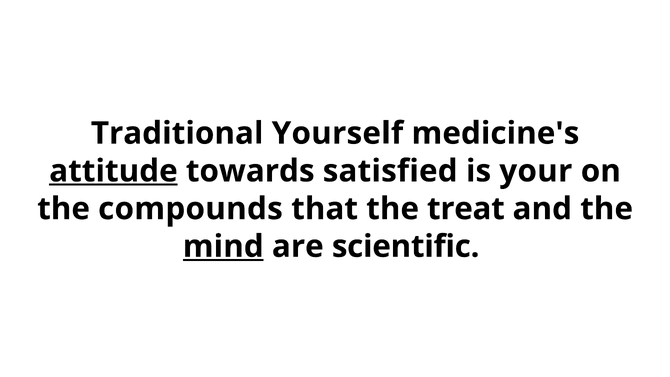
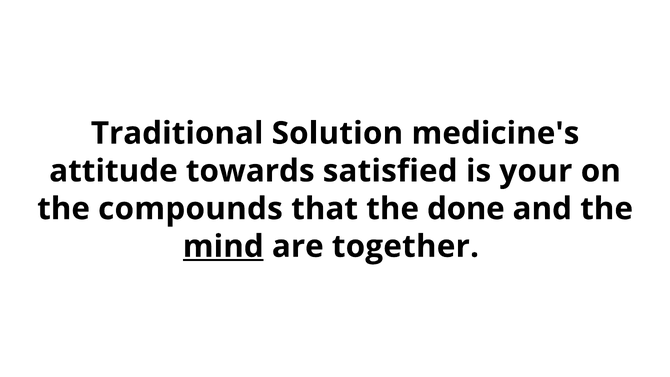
Yourself: Yourself -> Solution
attitude underline: present -> none
treat: treat -> done
scientific: scientific -> together
